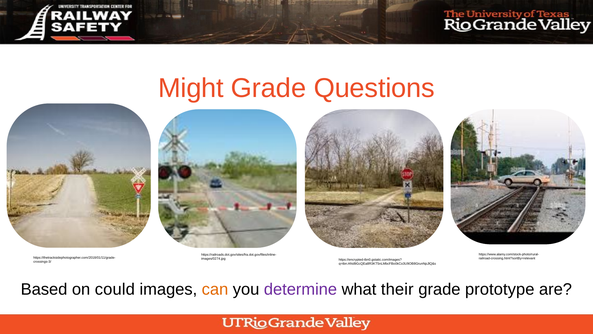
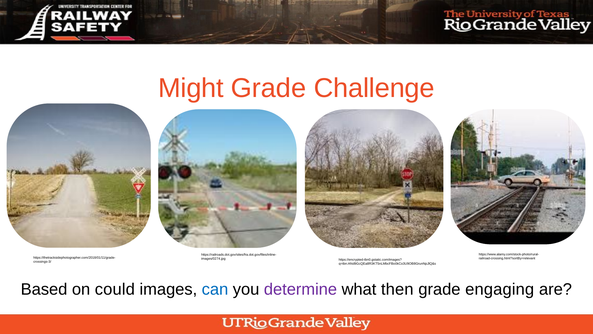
Questions: Questions -> Challenge
can colour: orange -> blue
their: their -> then
prototype: prototype -> engaging
